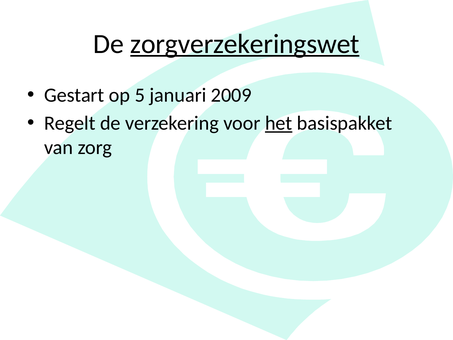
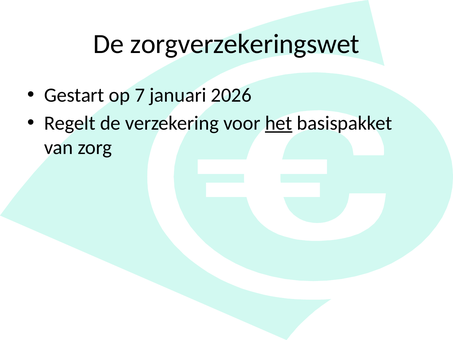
zorgverzekeringswet underline: present -> none
5: 5 -> 7
2009: 2009 -> 2026
